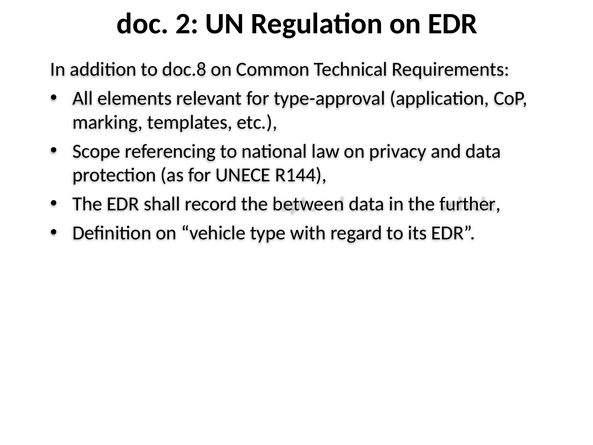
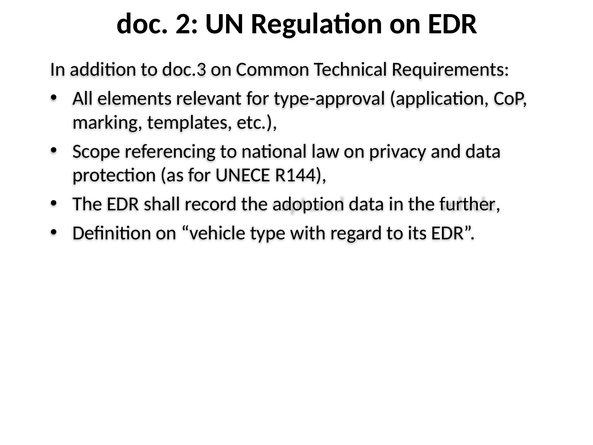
doc.8: doc.8 -> doc.3
between: between -> adoption
